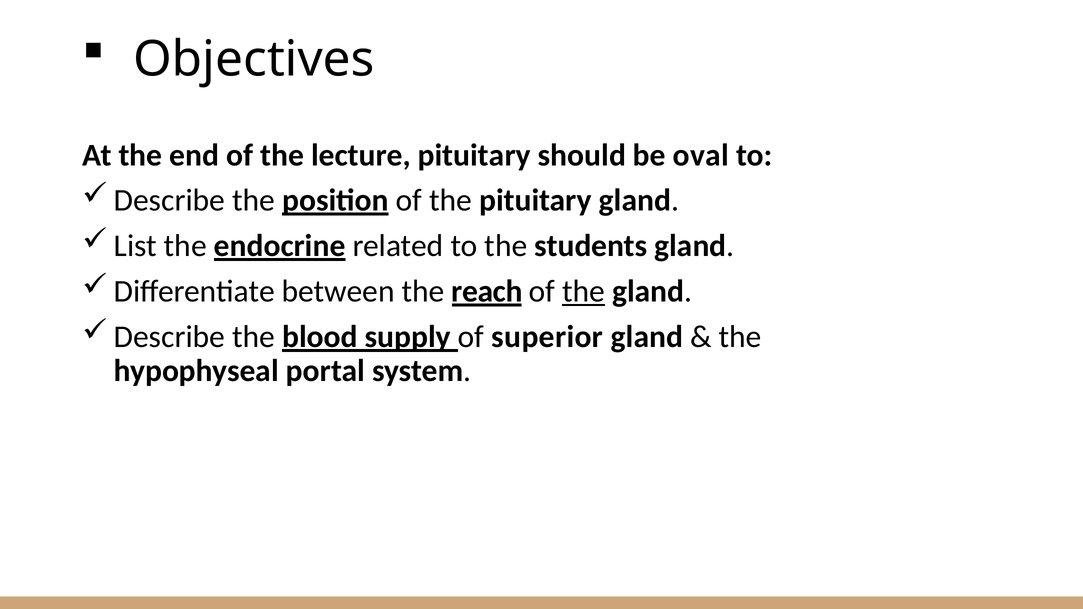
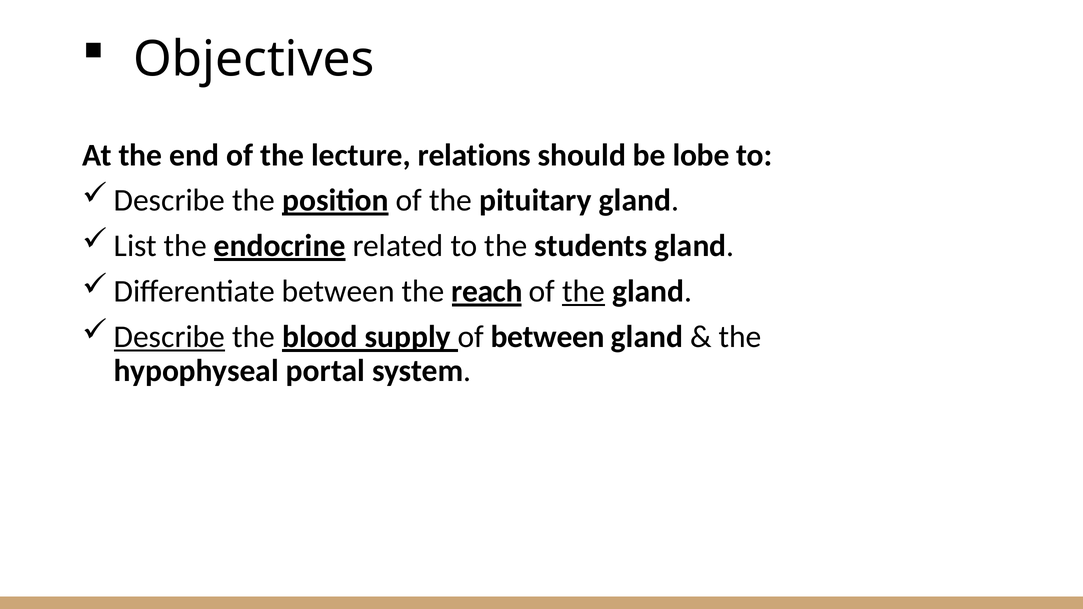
lecture pituitary: pituitary -> relations
oval: oval -> lobe
Describe at (169, 337) underline: none -> present
of superior: superior -> between
